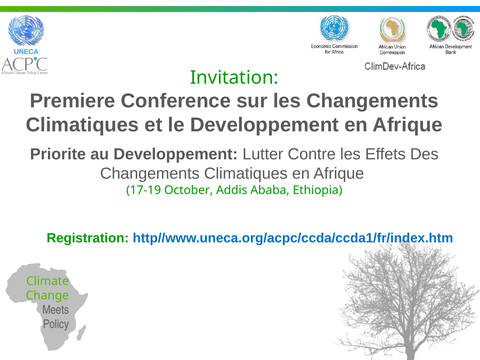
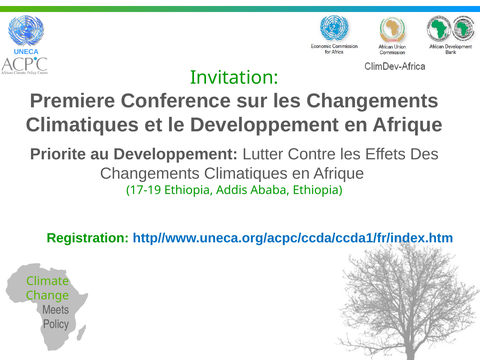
17-19 October: October -> Ethiopia
